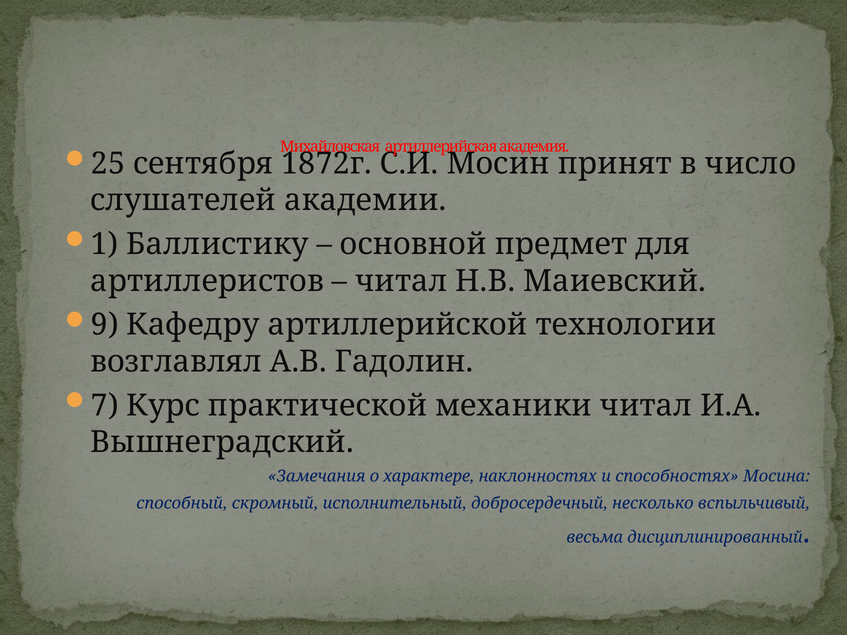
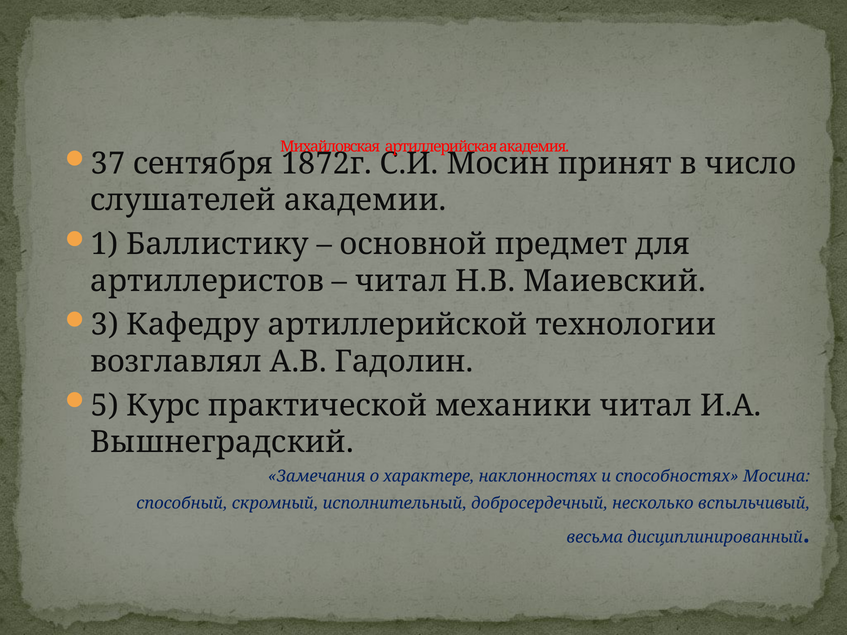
25: 25 -> 37
9: 9 -> 3
7: 7 -> 5
